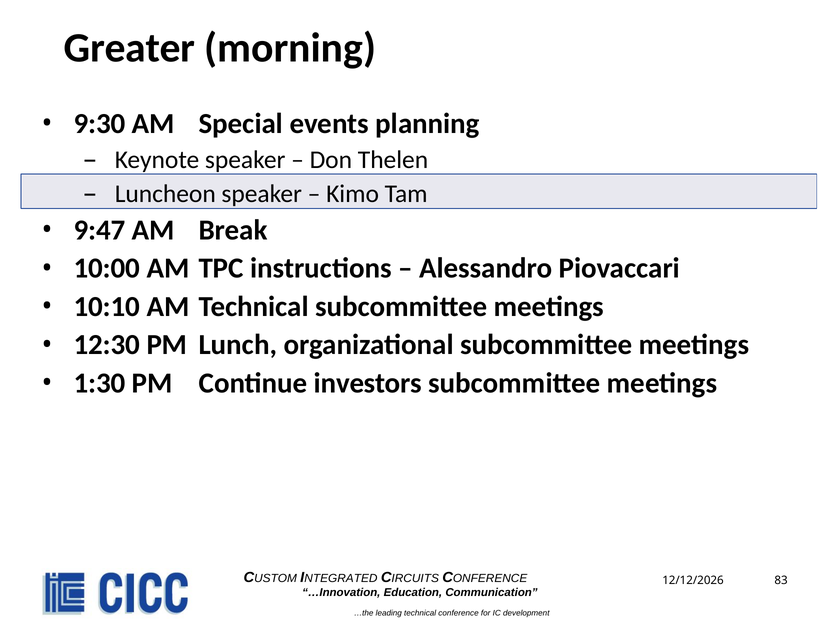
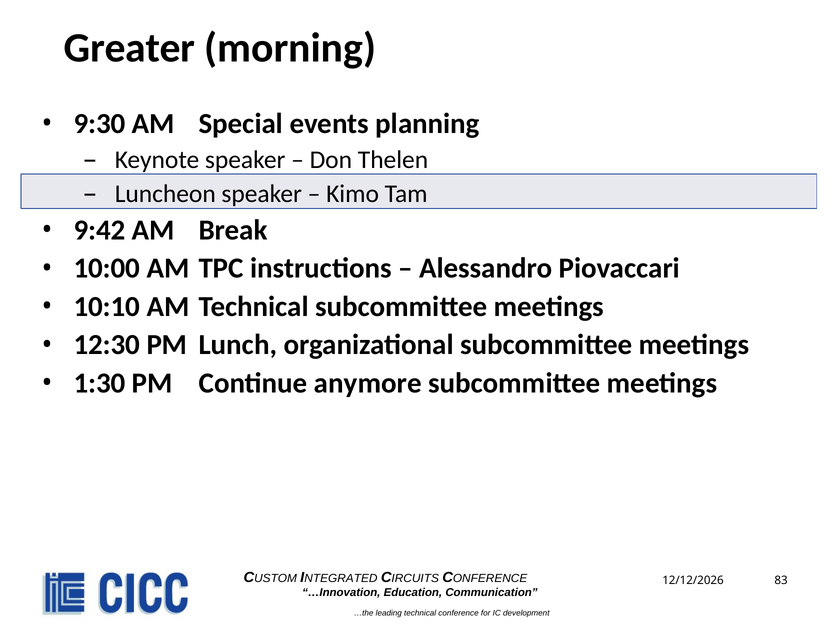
9:47: 9:47 -> 9:42
investors: investors -> anymore
